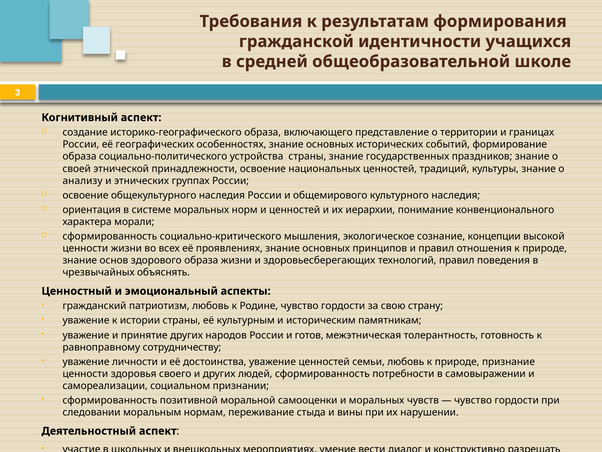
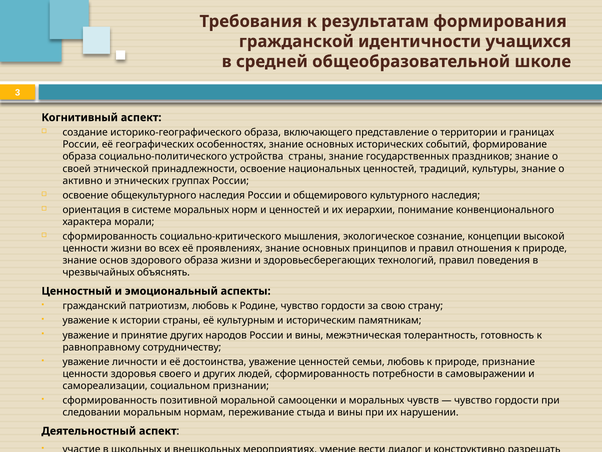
анализу: анализу -> активно
России и готов: готов -> вины
